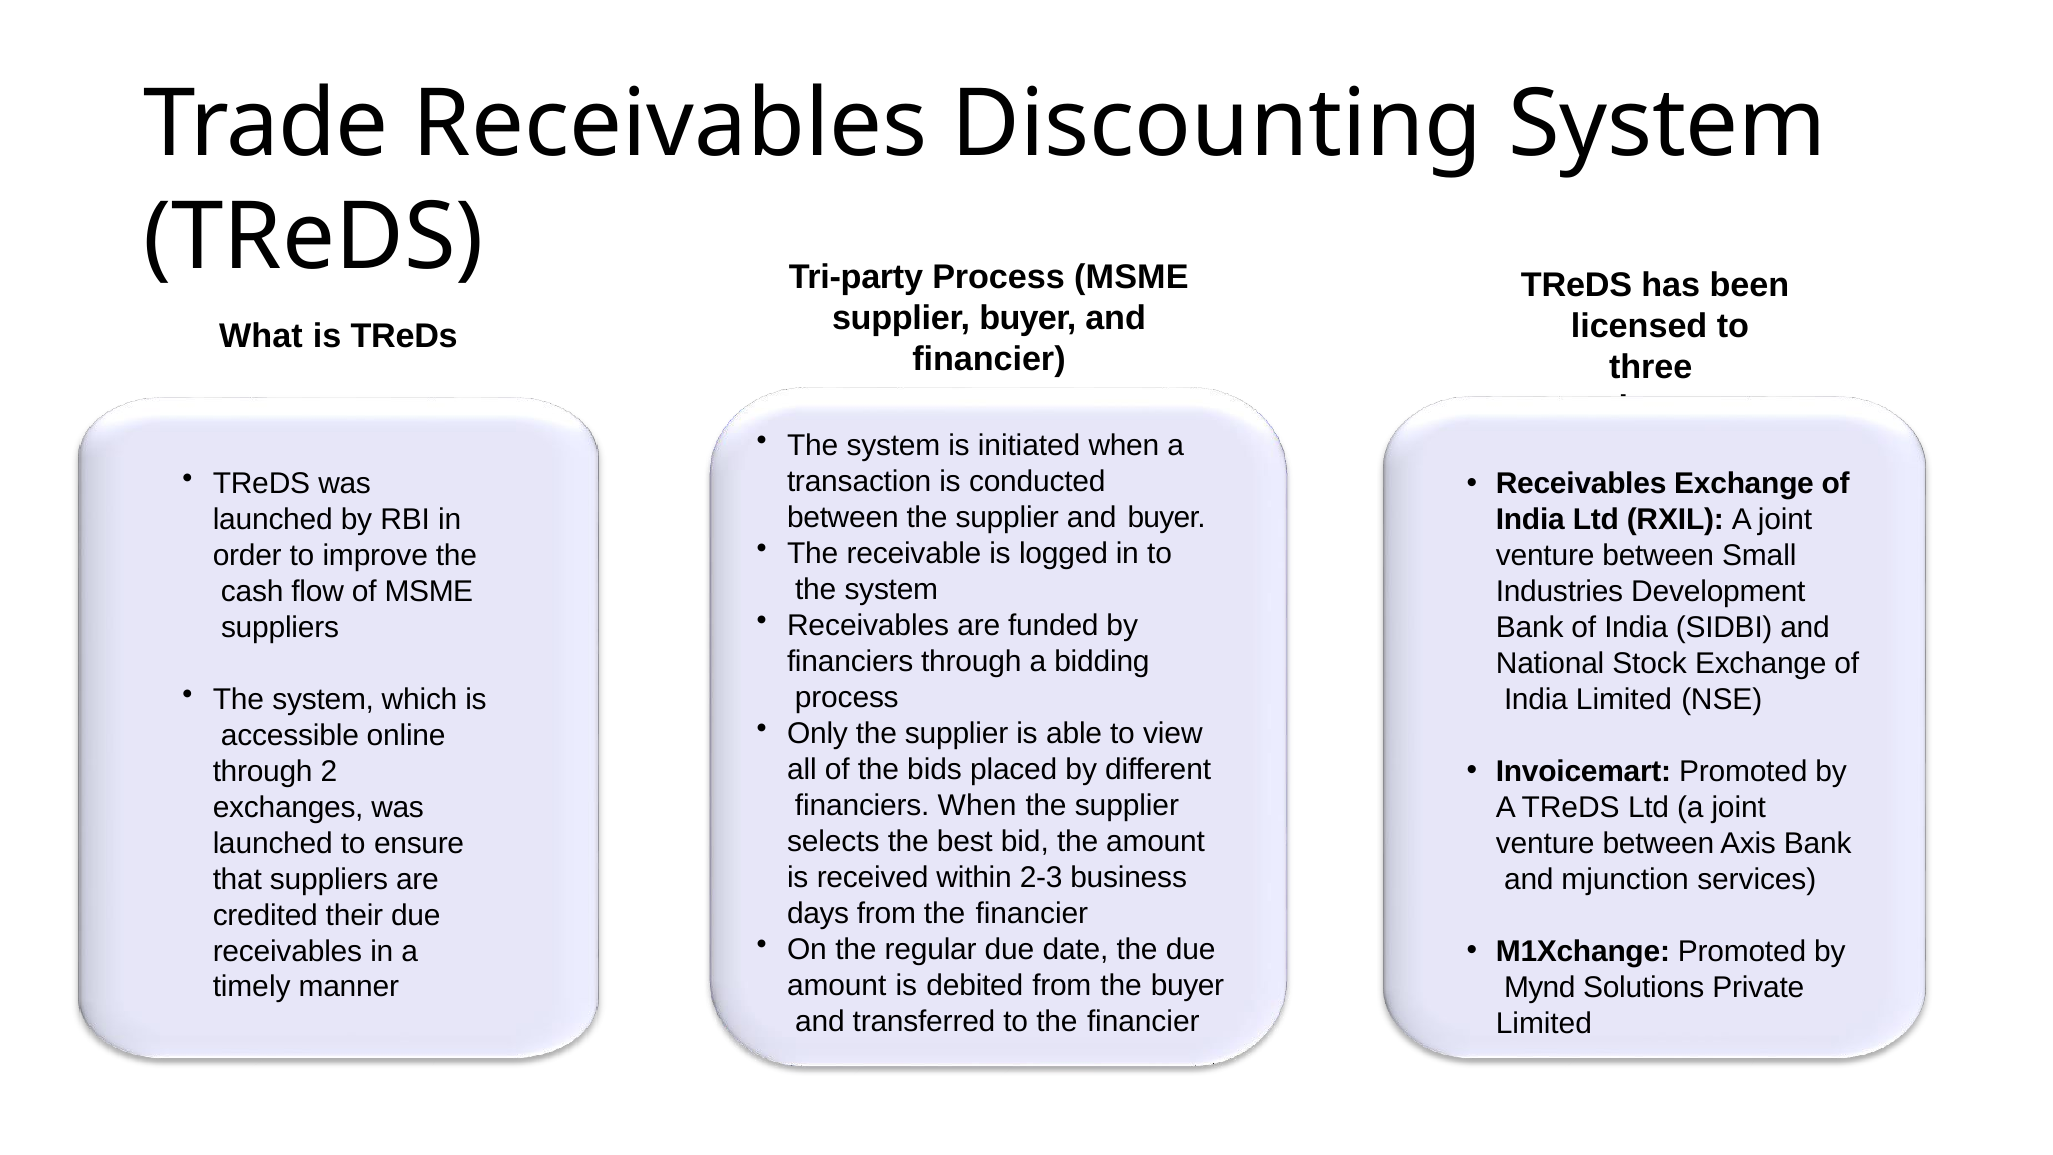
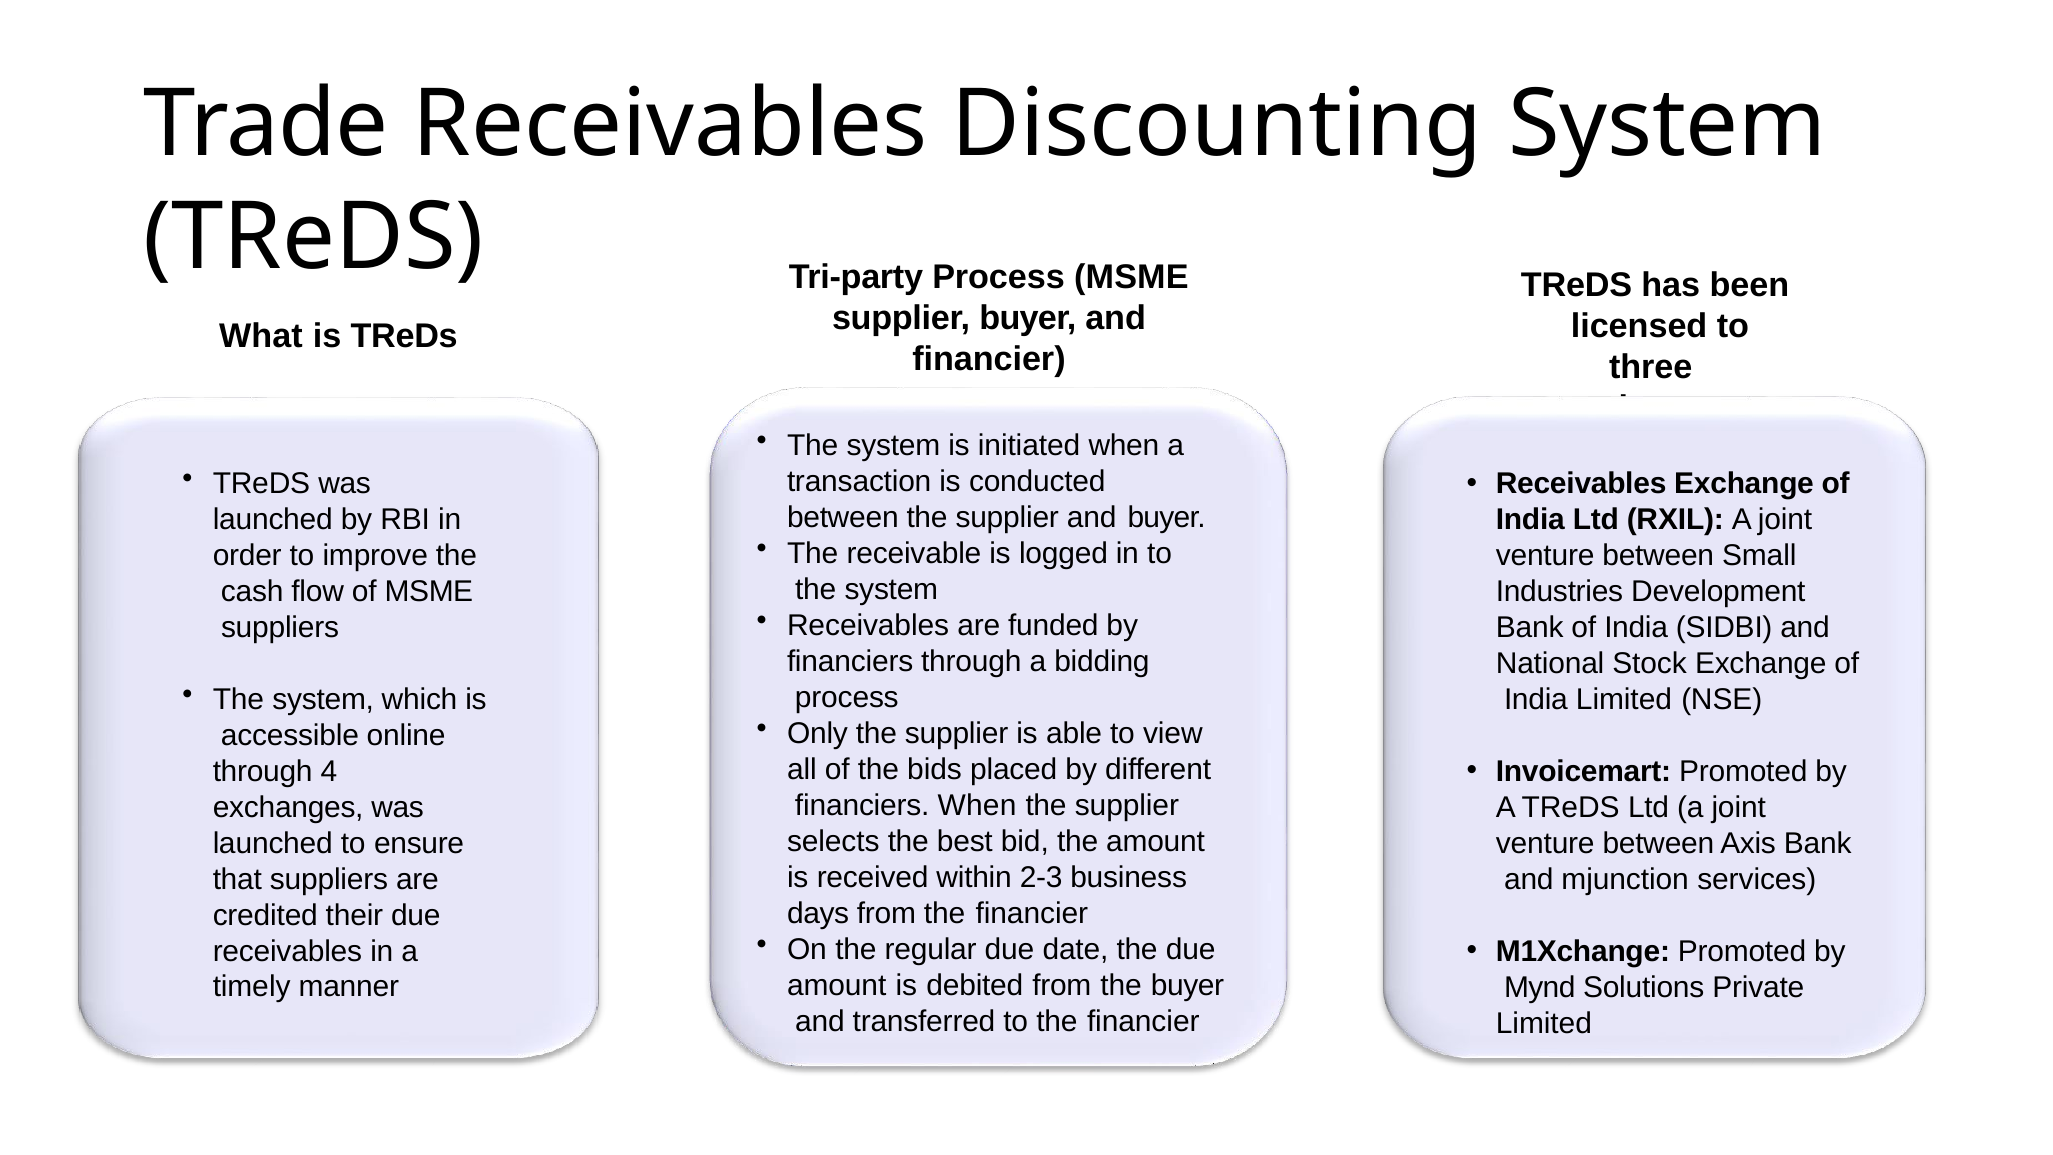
2: 2 -> 4
